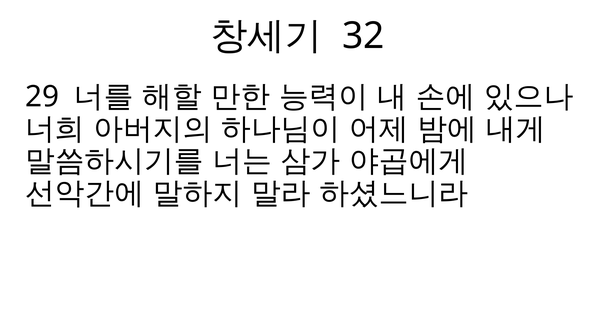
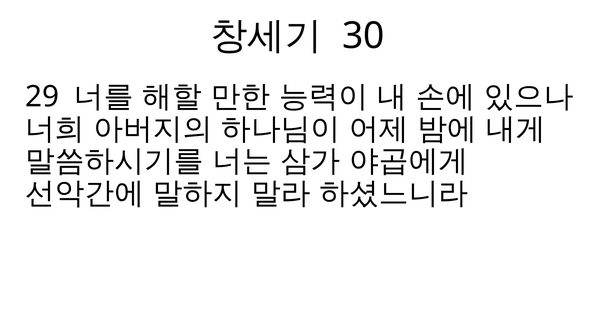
32: 32 -> 30
